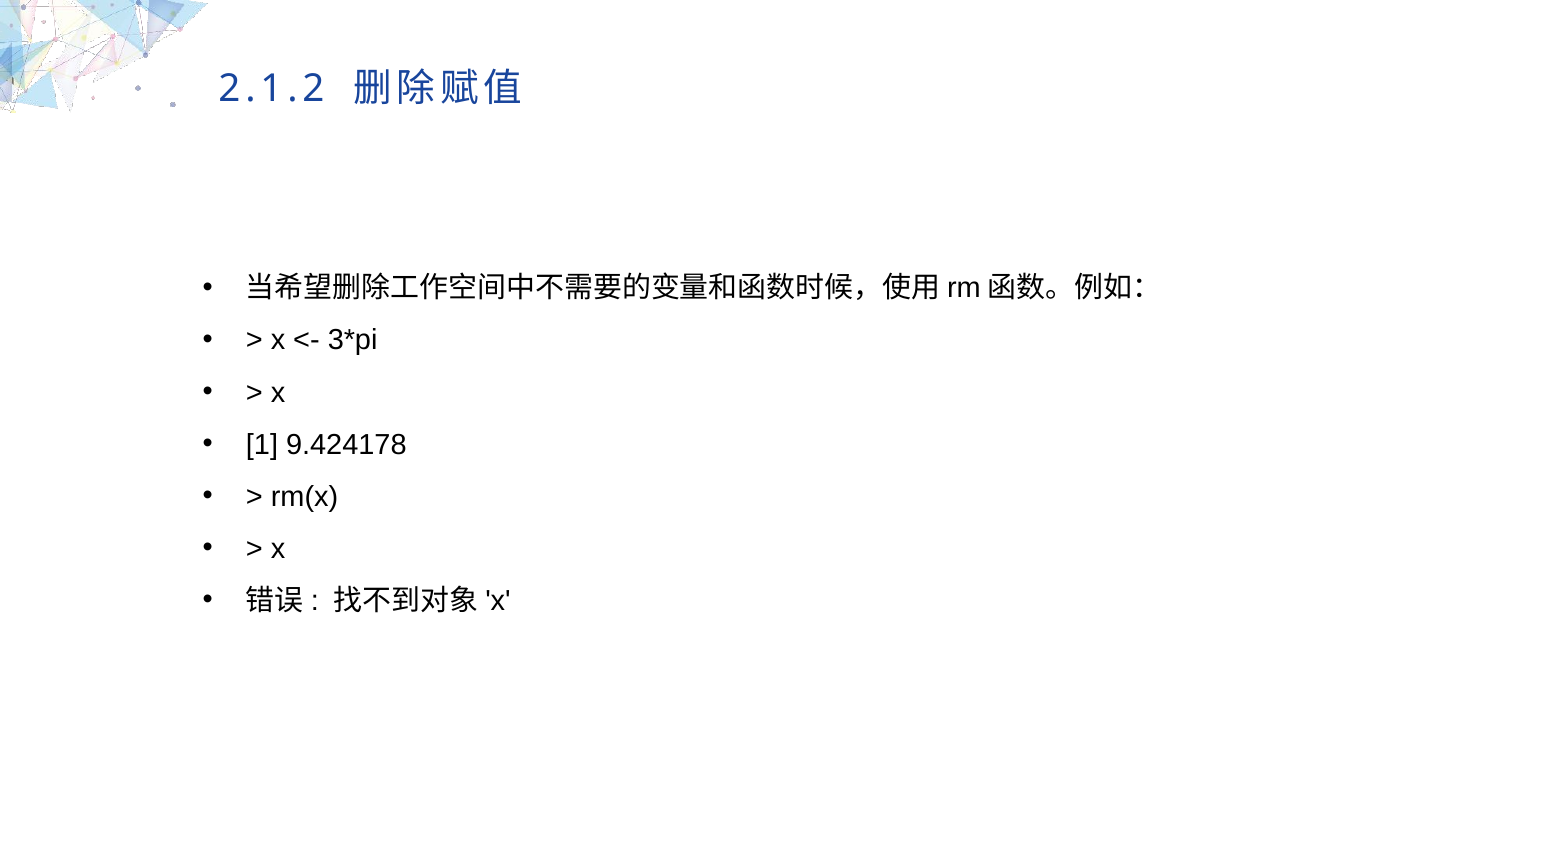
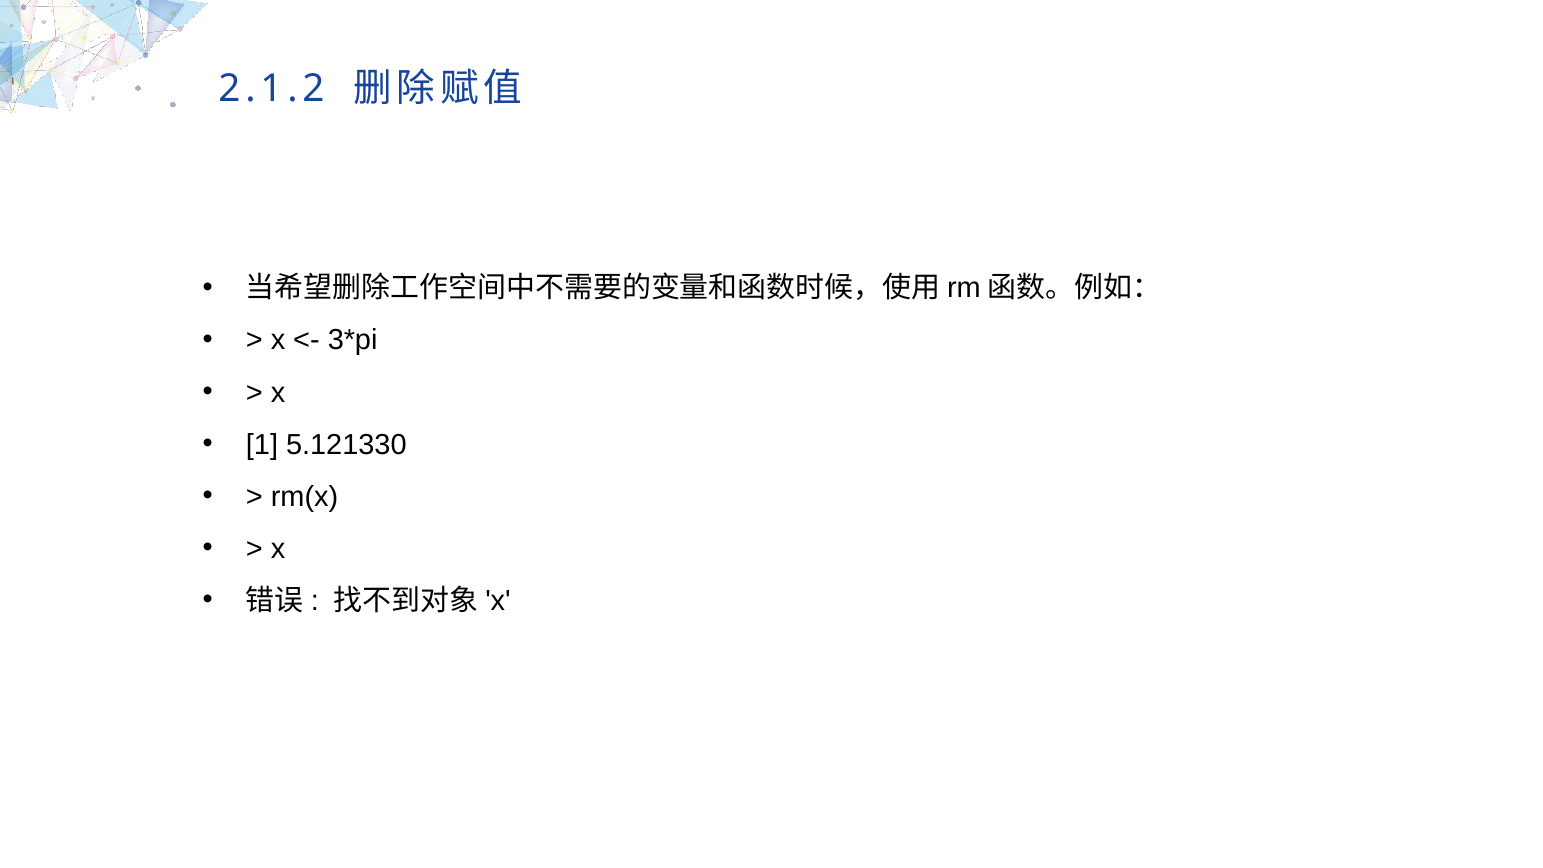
9.424178: 9.424178 -> 5.121330
